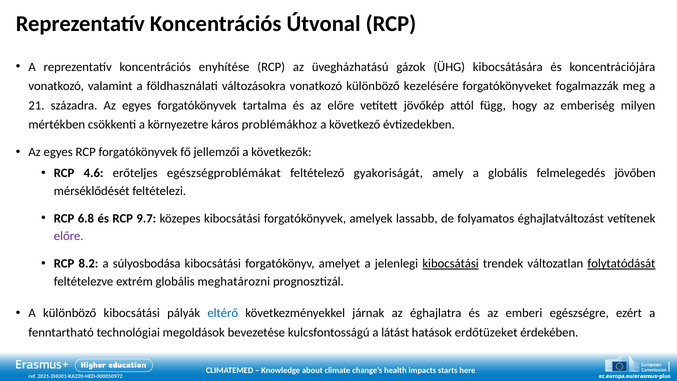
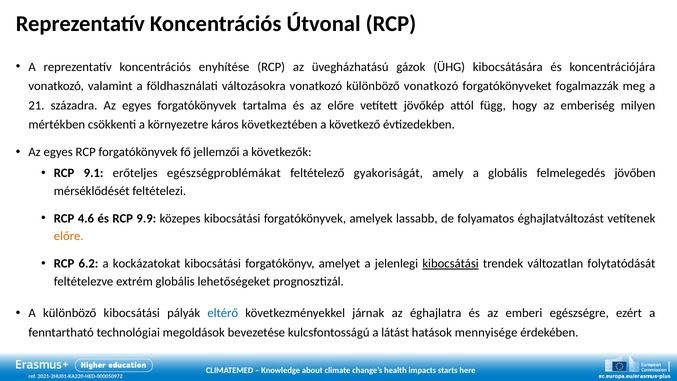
különböző kezelésére: kezelésére -> vonatkozó
problémákhoz: problémákhoz -> következtében
4.6: 4.6 -> 9.1
6.8: 6.8 -> 4.6
9.7: 9.7 -> 9.9
előre at (69, 236) colour: purple -> orange
8.2: 8.2 -> 6.2
súlyosbodása: súlyosbodása -> kockázatokat
folytatódását underline: present -> none
meghatározni: meghatározni -> lehetőségeket
erdőtüzeket: erdőtüzeket -> mennyisége
